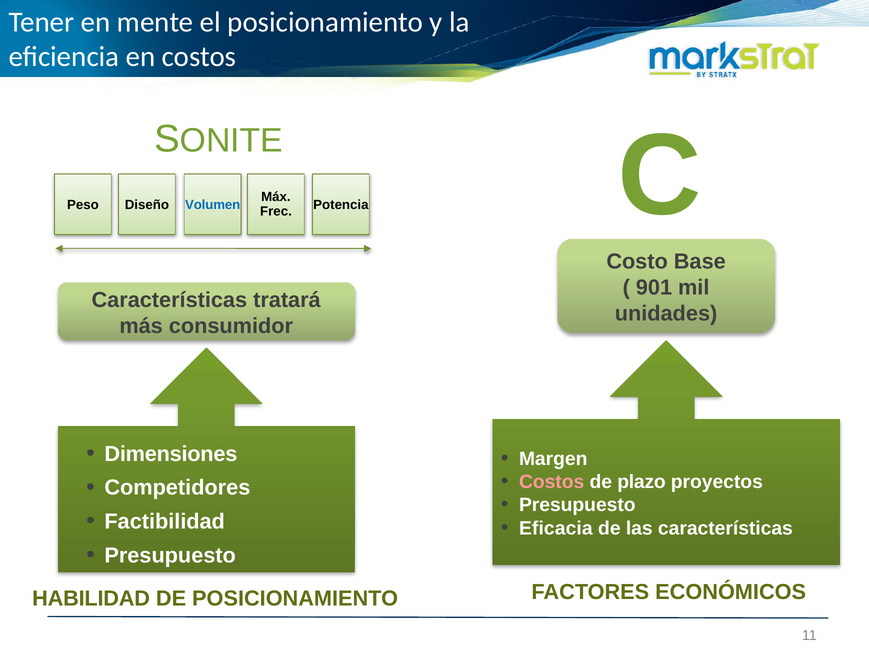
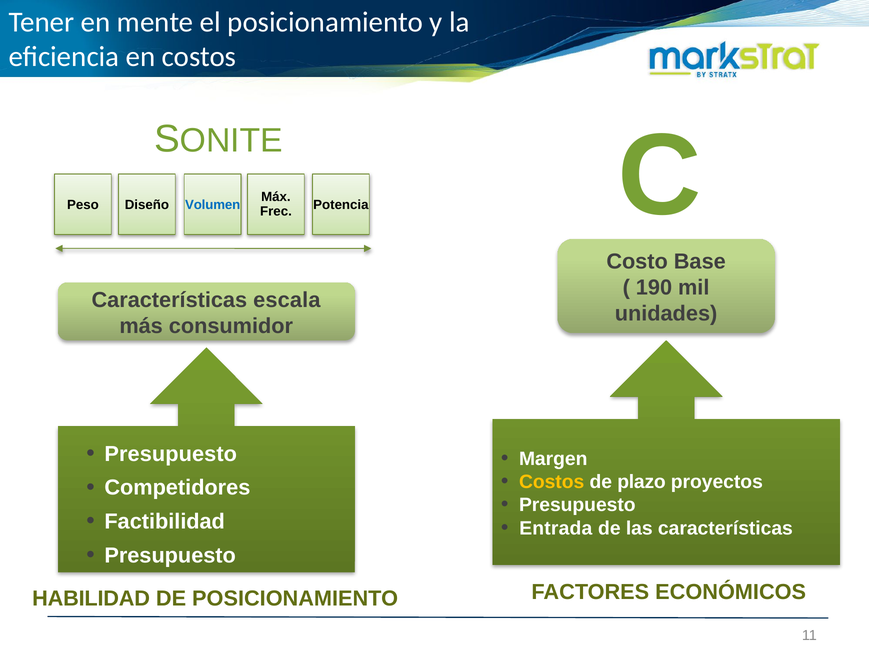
901: 901 -> 190
tratará: tratará -> escala
Dimensiones at (171, 454): Dimensiones -> Presupuesto
Costos at (552, 482) colour: pink -> yellow
Eficacia: Eficacia -> Entrada
